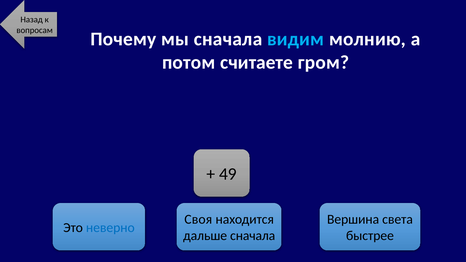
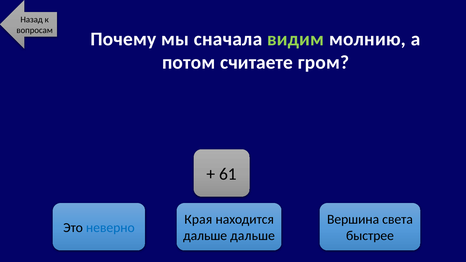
видим colour: light blue -> light green
49: 49 -> 61
Своя: Своя -> Края
дальше сначала: сначала -> дальше
